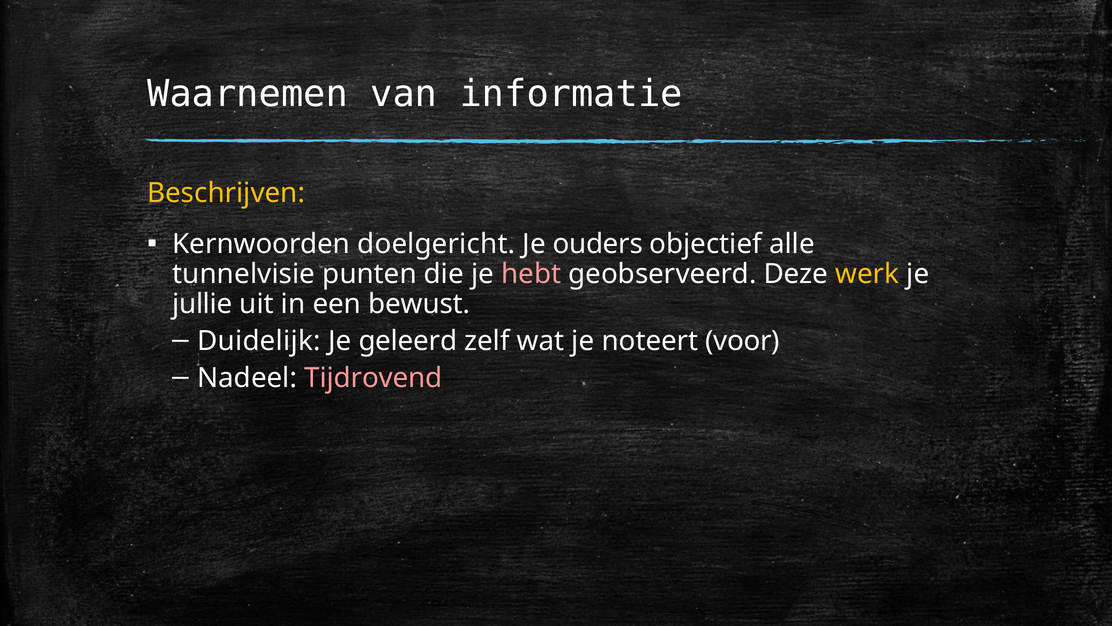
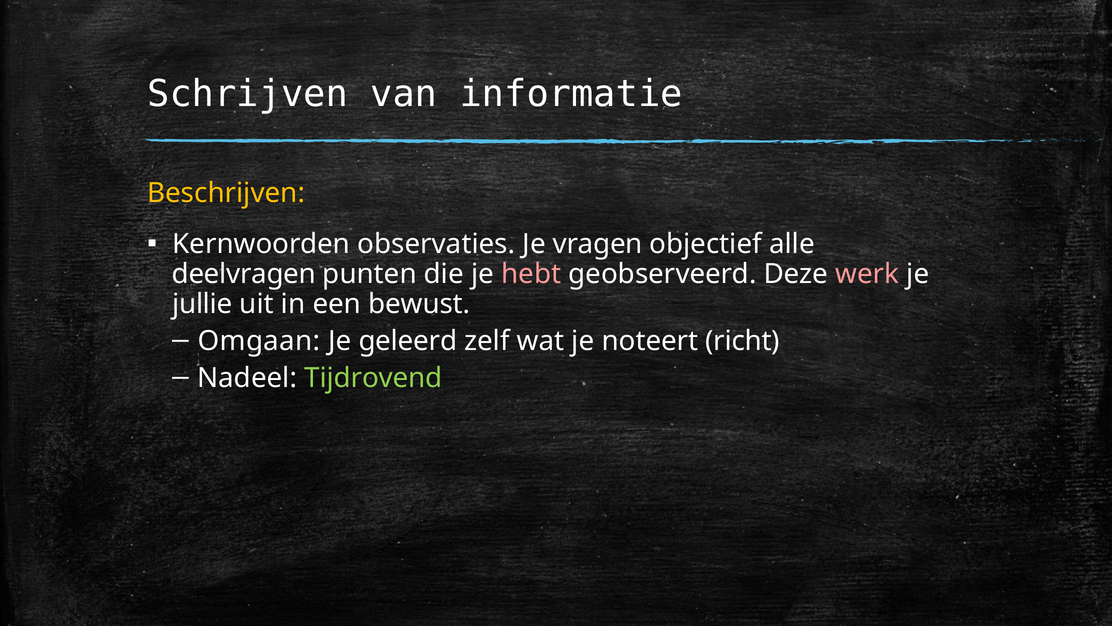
Waarnemen: Waarnemen -> Schrijven
doelgericht: doelgericht -> observaties
ouders: ouders -> vragen
tunnelvisie: tunnelvisie -> deelvragen
werk colour: yellow -> pink
Duidelijk: Duidelijk -> Omgaan
voor: voor -> richt
Tijdrovend colour: pink -> light green
